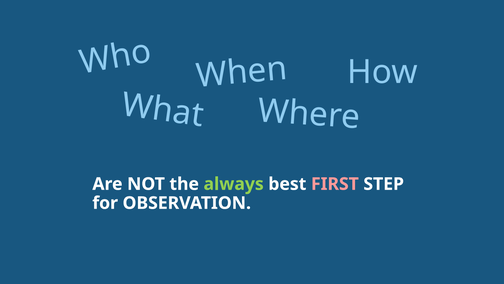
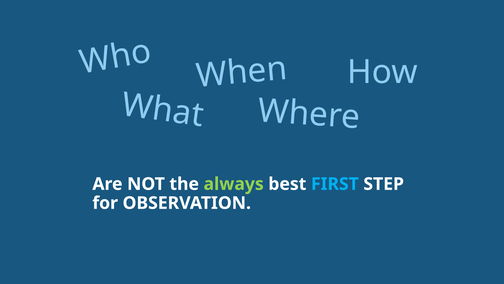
FIRST colour: pink -> light blue
